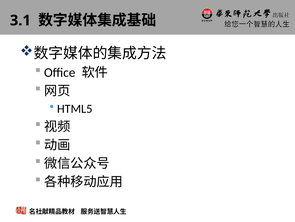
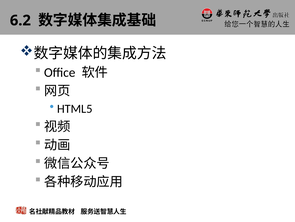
3.1: 3.1 -> 6.2
